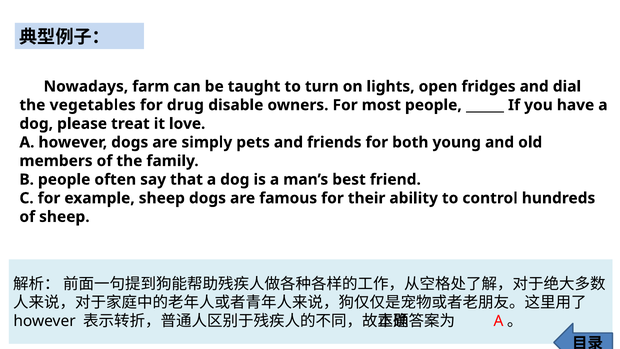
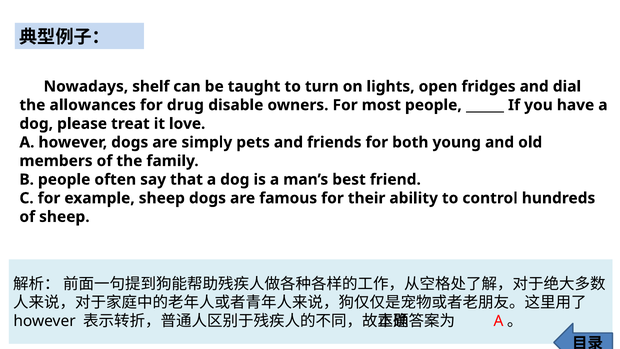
farm: farm -> shelf
vegetables: vegetables -> allowances
